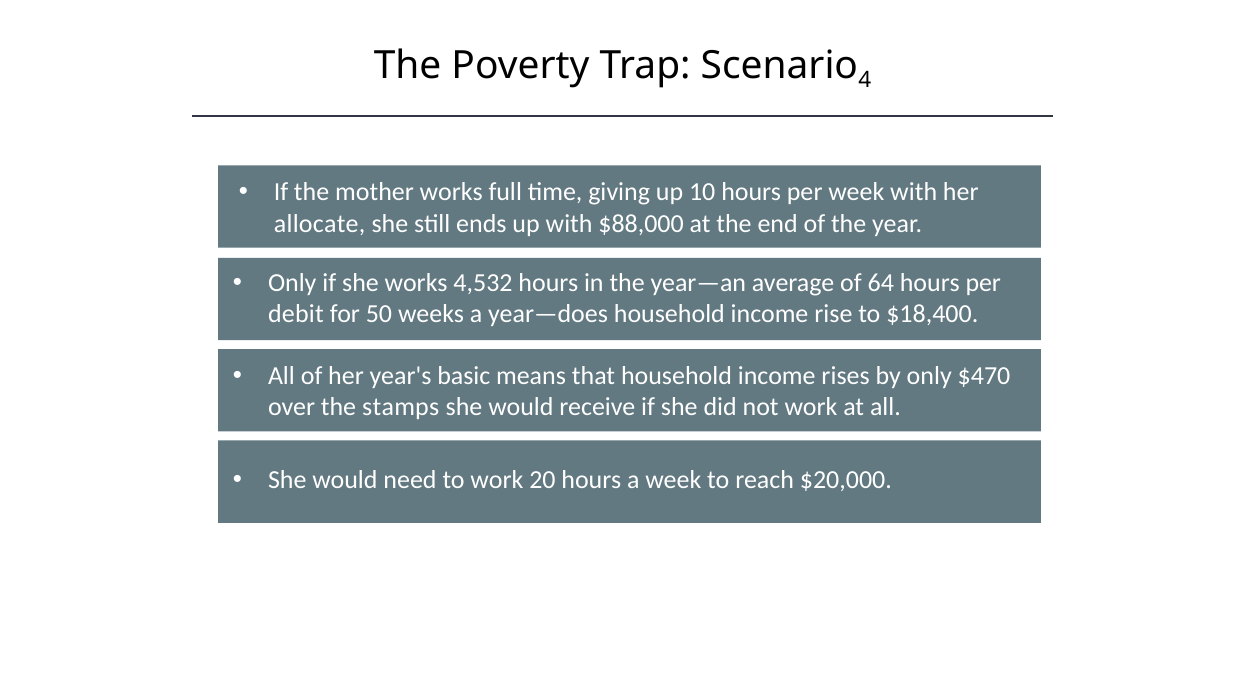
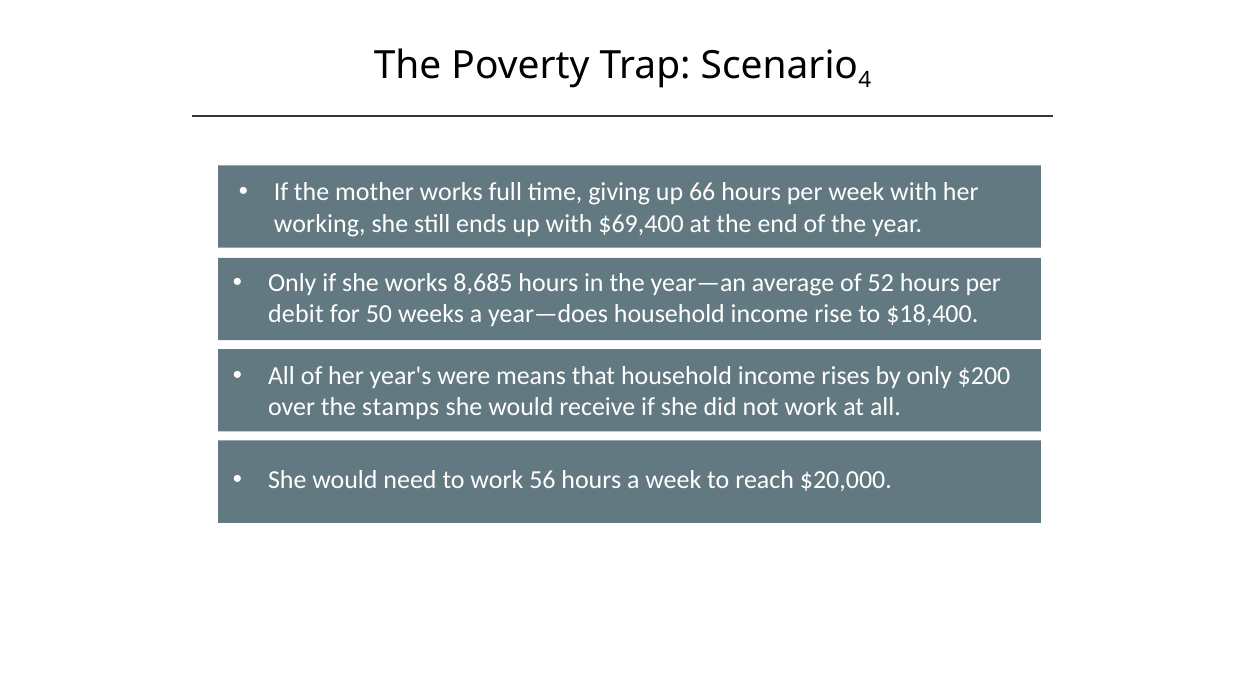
10: 10 -> 66
allocate: allocate -> working
$88,000: $88,000 -> $69,400
4,532: 4,532 -> 8,685
64: 64 -> 52
basic: basic -> were
$470: $470 -> $200
20: 20 -> 56
